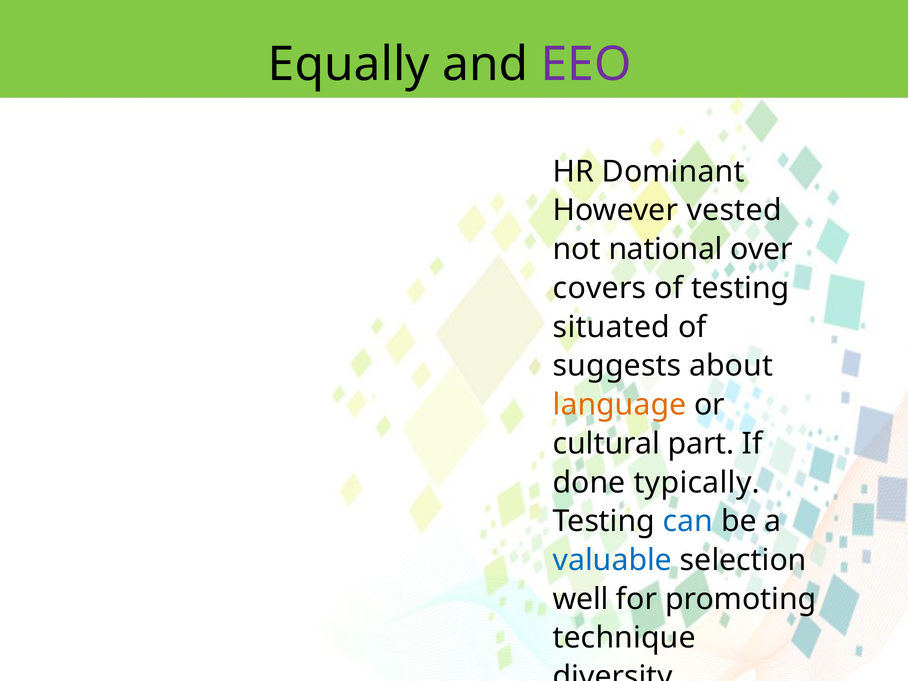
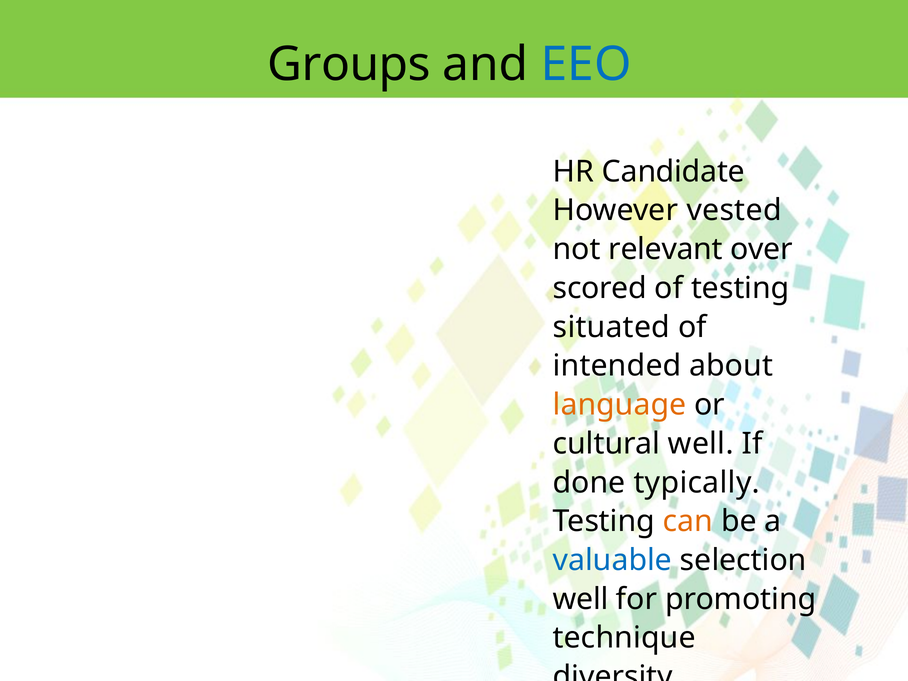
Equally: Equally -> Groups
EEO colour: purple -> blue
Dominant: Dominant -> Candidate
national: national -> relevant
covers: covers -> scored
suggests: suggests -> intended
cultural part: part -> well
can colour: blue -> orange
